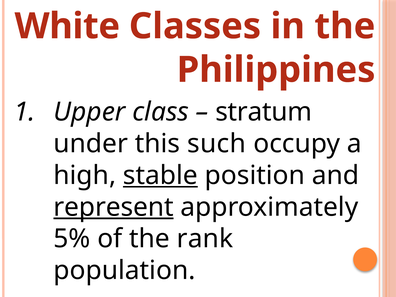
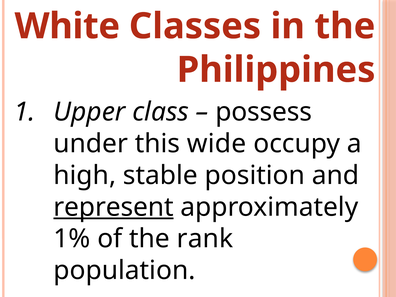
stratum: stratum -> possess
such: such -> wide
stable underline: present -> none
5%: 5% -> 1%
